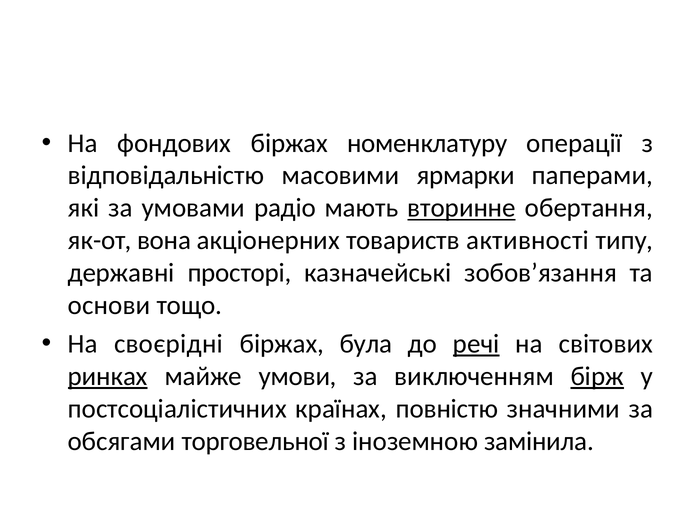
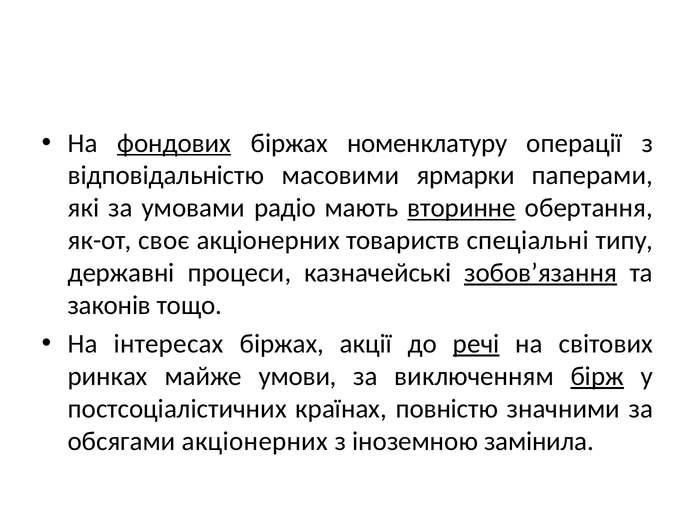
фондових underline: none -> present
вона: вона -> своє
активності: активності -> спеціальні
просторі: просторі -> процеси
зобов’язання underline: none -> present
основи: основи -> законів
своєрідні: своєрідні -> інтересах
була: була -> акції
ринках underline: present -> none
обсягами торговельної: торговельної -> акціонерних
